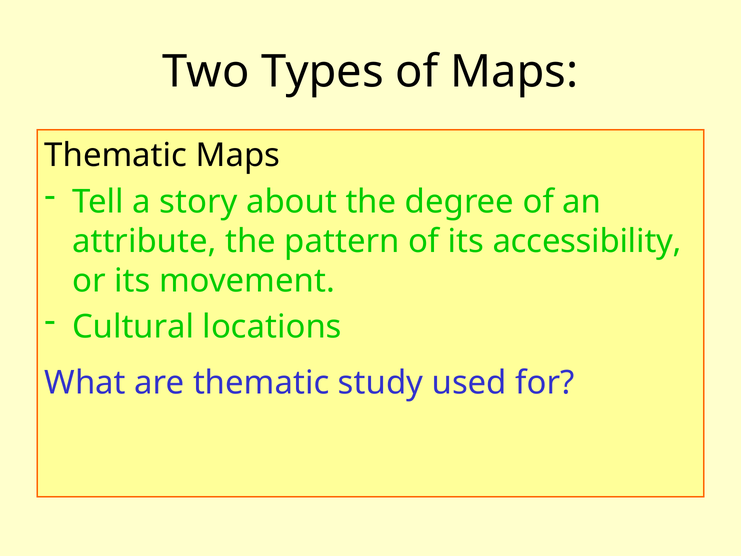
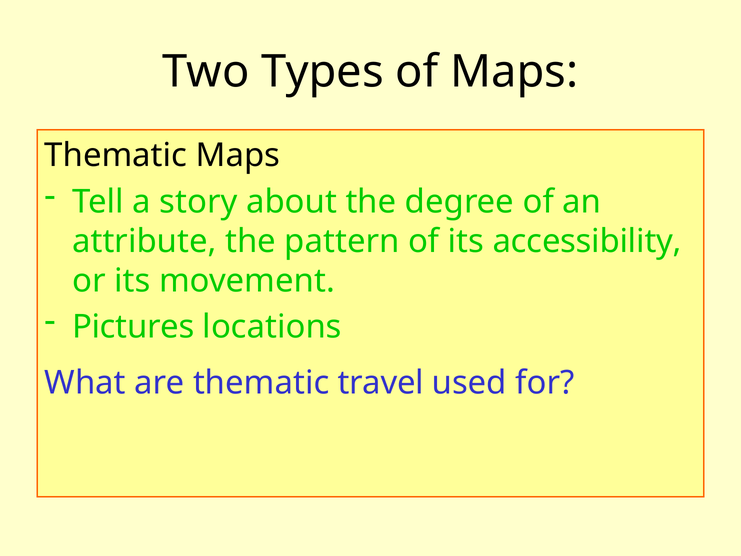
Cultural: Cultural -> Pictures
study: study -> travel
